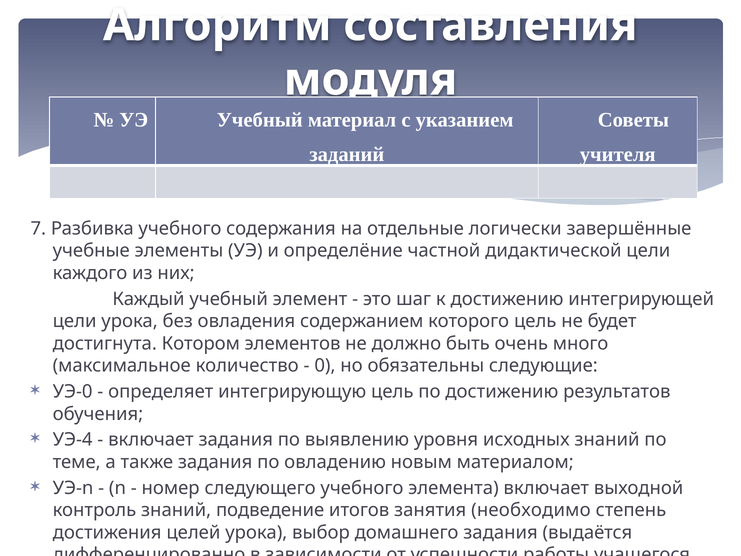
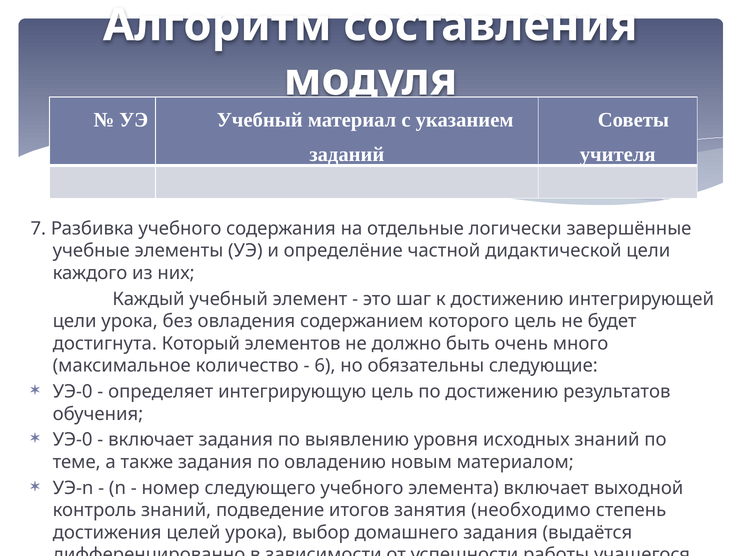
Котором: Котором -> Который
0: 0 -> 6
УЭ-4 at (73, 440): УЭ-4 -> УЭ-0
